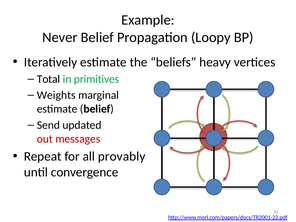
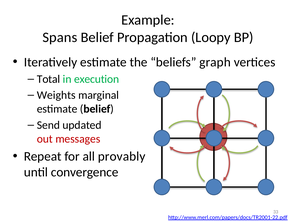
Never: Never -> Spans
heavy: heavy -> graph
primitives: primitives -> execution
